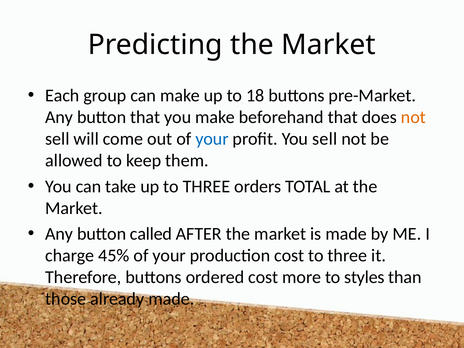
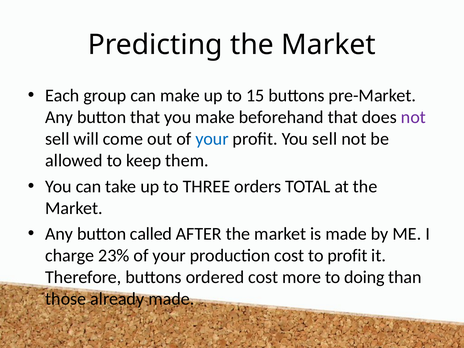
18: 18 -> 15
not at (413, 117) colour: orange -> purple
45%: 45% -> 23%
cost to three: three -> profit
styles: styles -> doing
